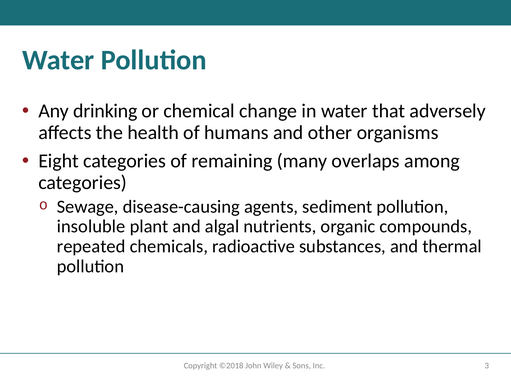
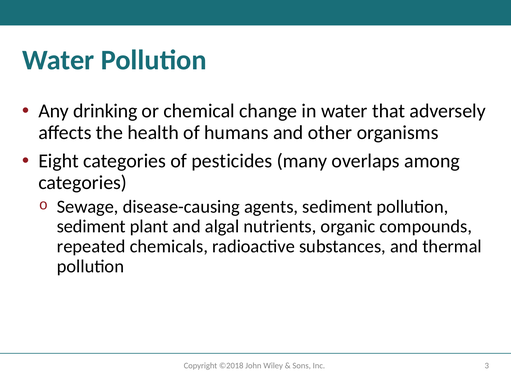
remaining: remaining -> pesticides
insoluble at (91, 227): insoluble -> sediment
